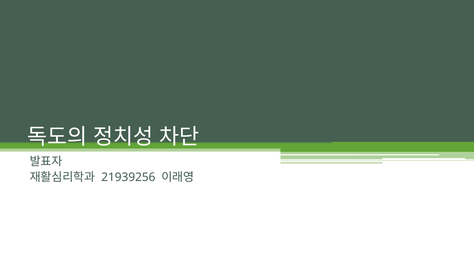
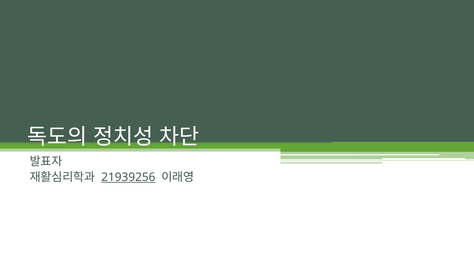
21939256 underline: none -> present
